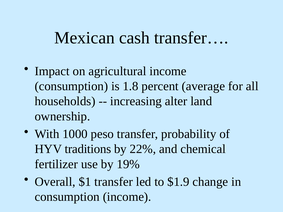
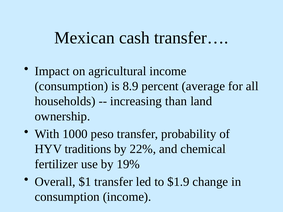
1.8: 1.8 -> 8.9
alter: alter -> than
